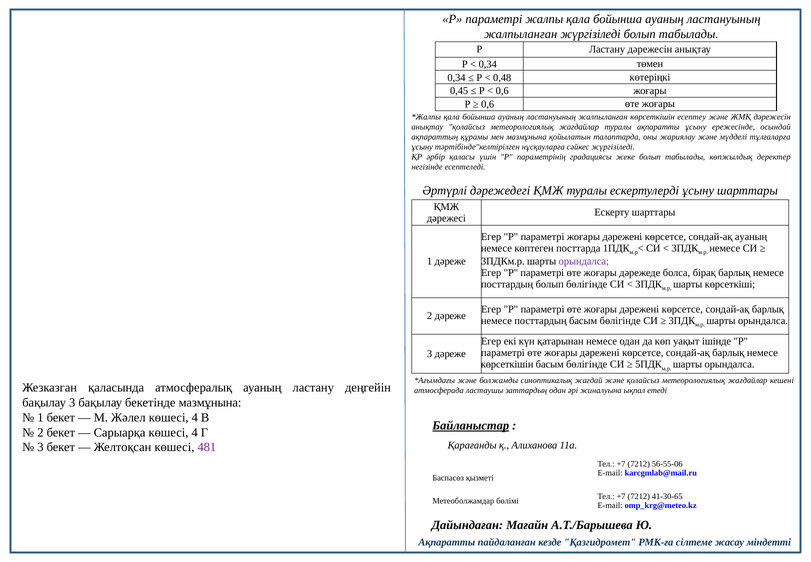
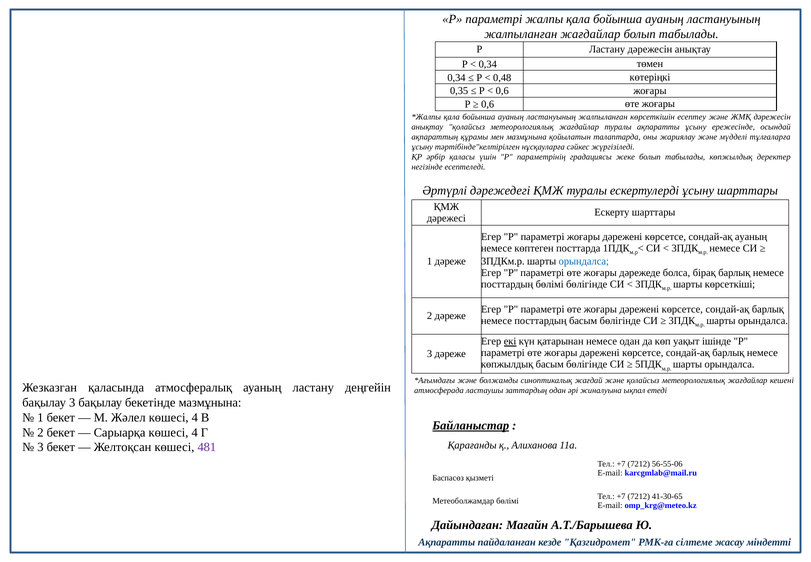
жалпыланған жүргізіледі: жүргізіледі -> жағдайлар
0,45: 0,45 -> 0,35
орындалса at (584, 261) colour: purple -> blue
посттардың болып: болып -> бөлімі
екі underline: none -> present
көрсеткішін at (507, 364): көрсеткішін -> көпжылдық
